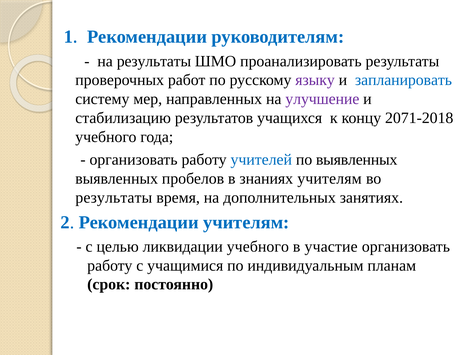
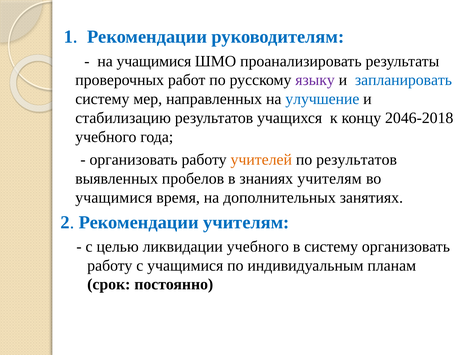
на результаты: результаты -> учащимися
улучшение colour: purple -> blue
2071-2018: 2071-2018 -> 2046-2018
учителей colour: blue -> orange
по выявленных: выявленных -> результатов
результаты at (114, 197): результаты -> учащимися
в участие: участие -> систему
